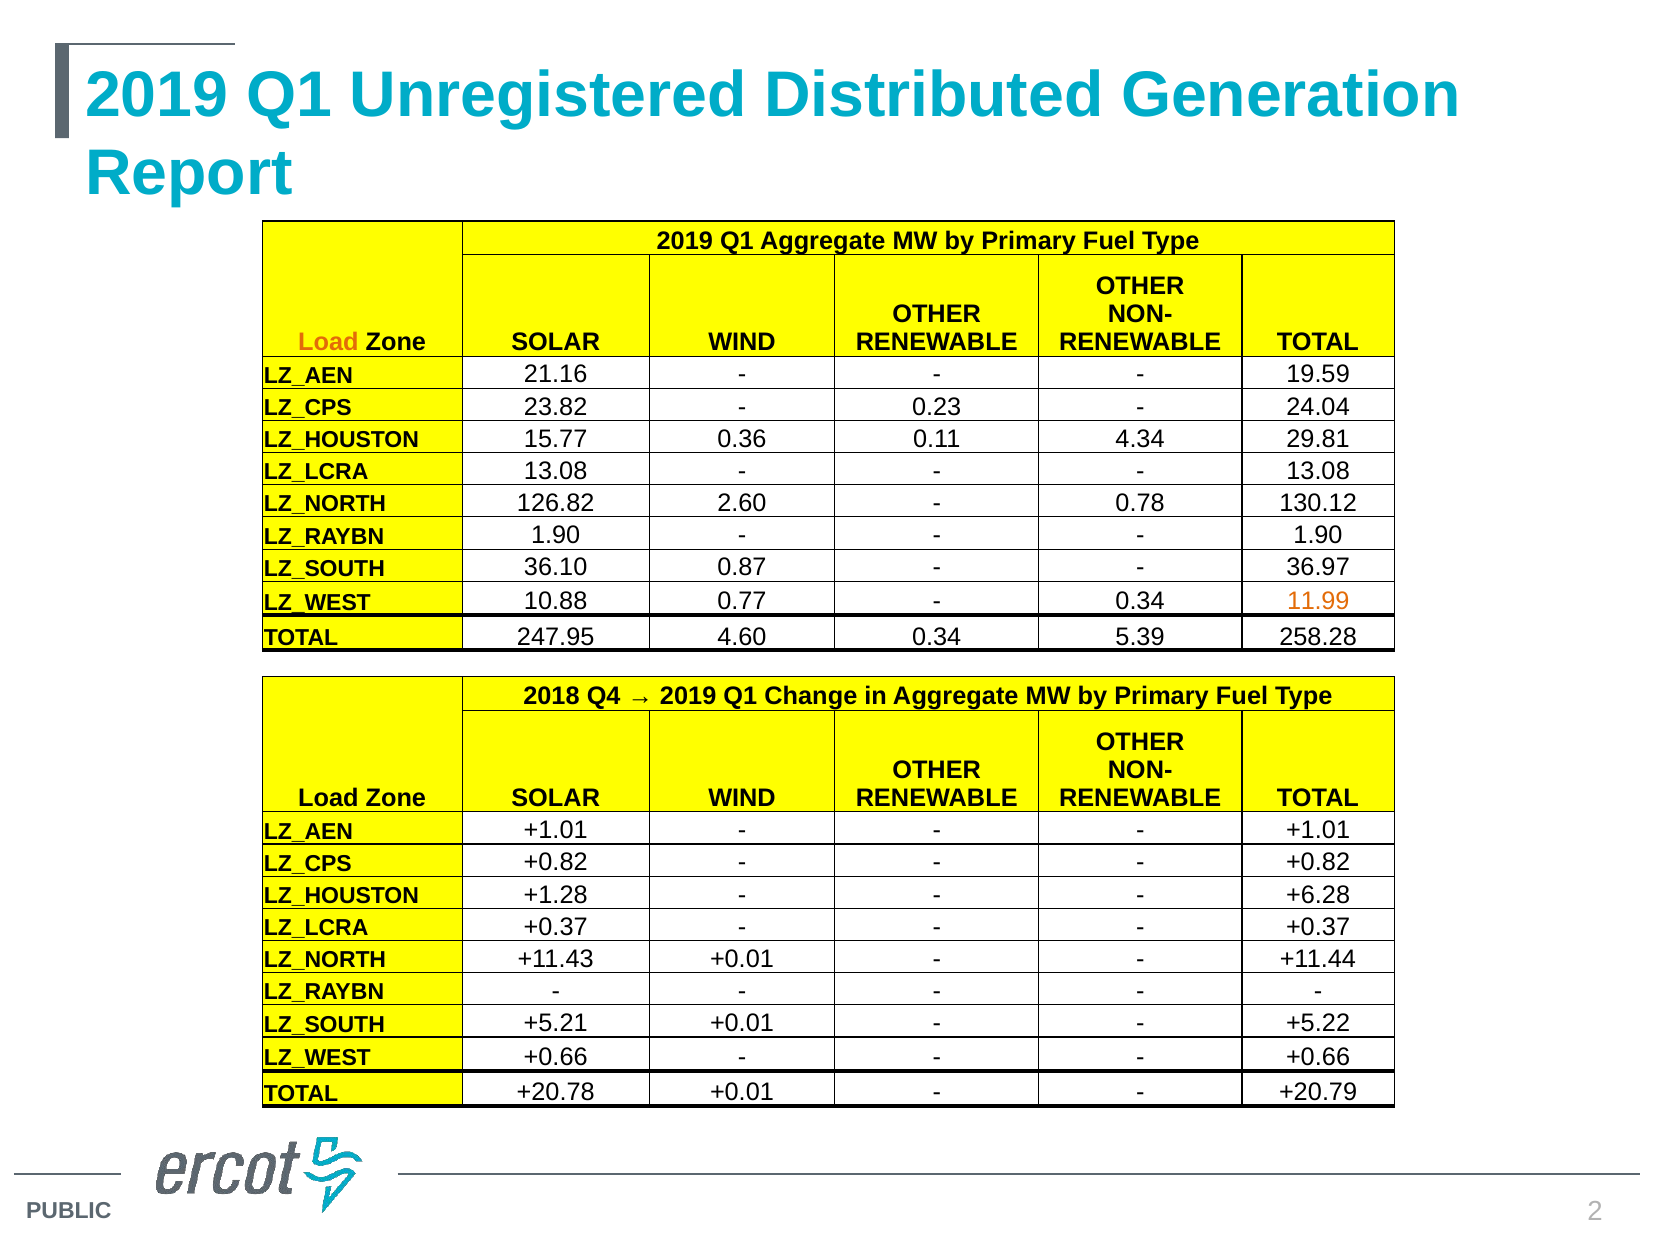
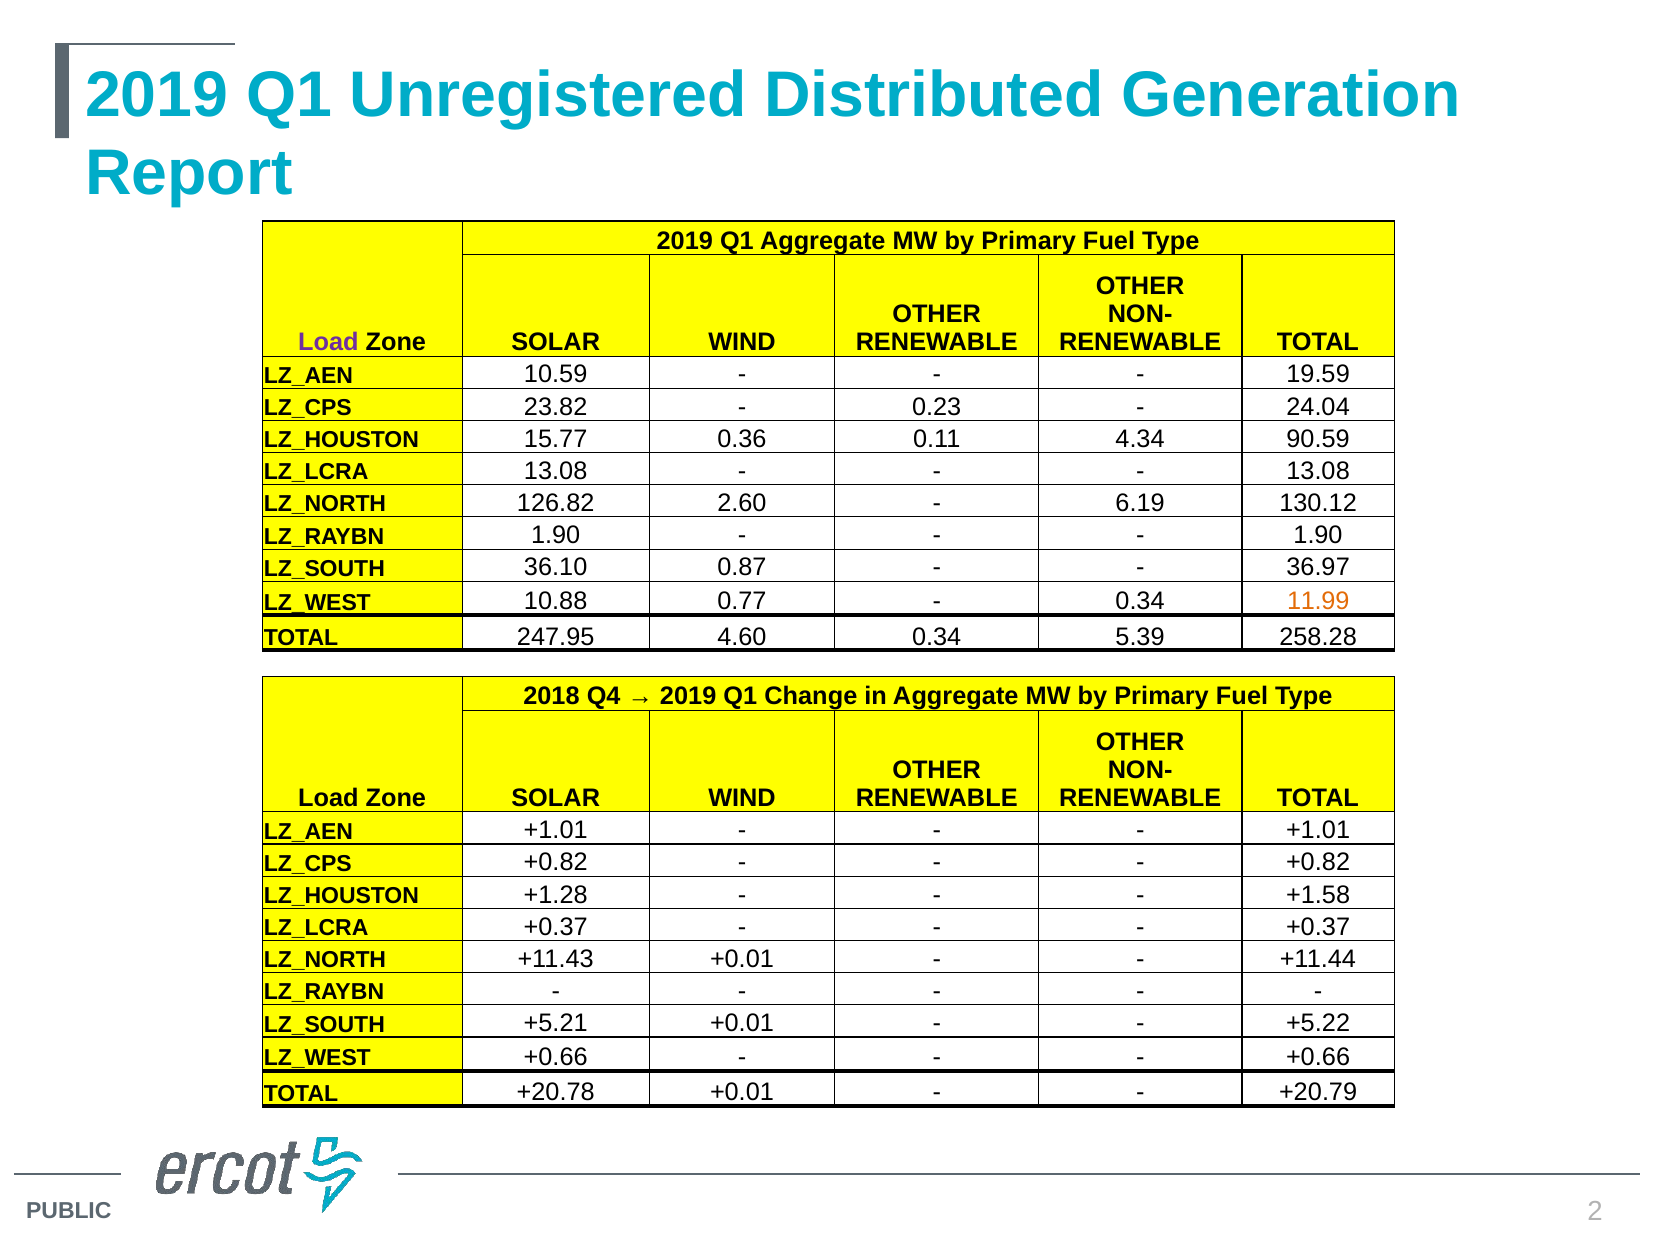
Load at (328, 342) colour: orange -> purple
21.16: 21.16 -> 10.59
29.81: 29.81 -> 90.59
0.78: 0.78 -> 6.19
+6.28: +6.28 -> +1.58
